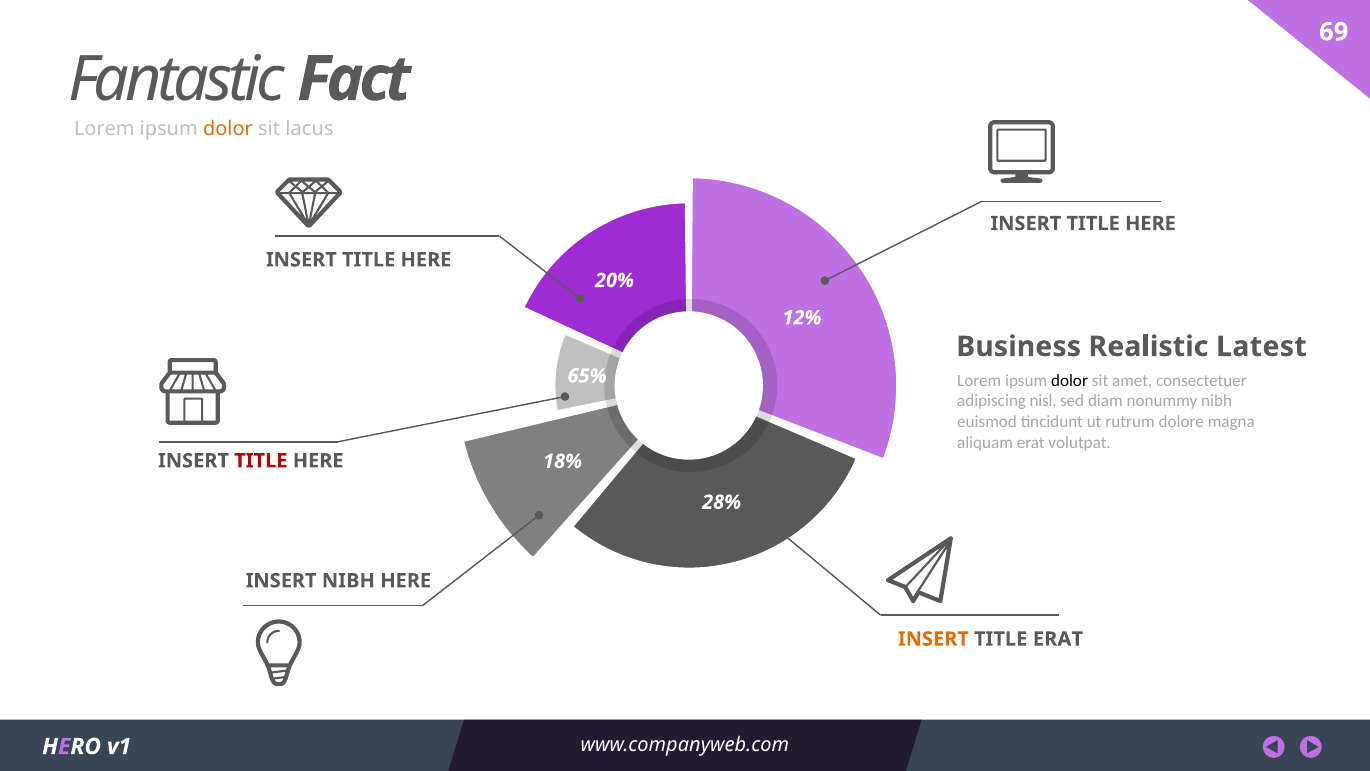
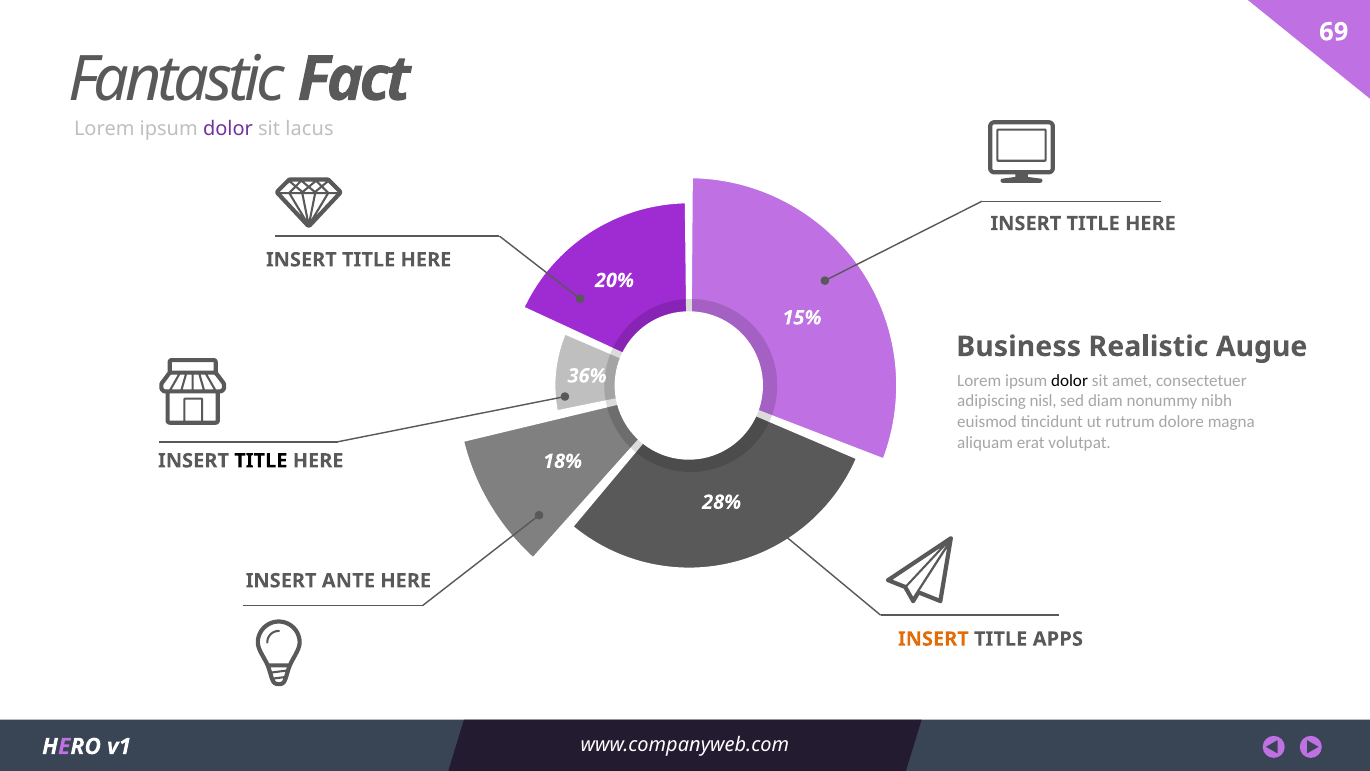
dolor at (228, 129) colour: orange -> purple
12%: 12% -> 15%
Latest: Latest -> Augue
65%: 65% -> 36%
TITLE at (261, 461) colour: red -> black
INSERT NIBH: NIBH -> ANTE
TITLE ERAT: ERAT -> APPS
